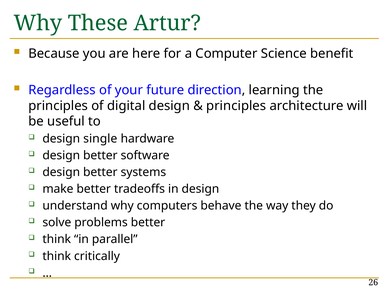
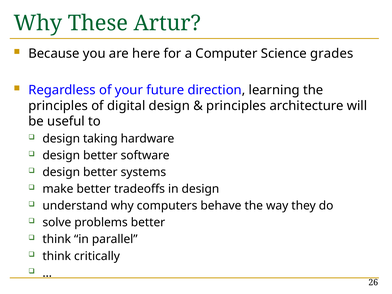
benefit: benefit -> grades
single: single -> taking
